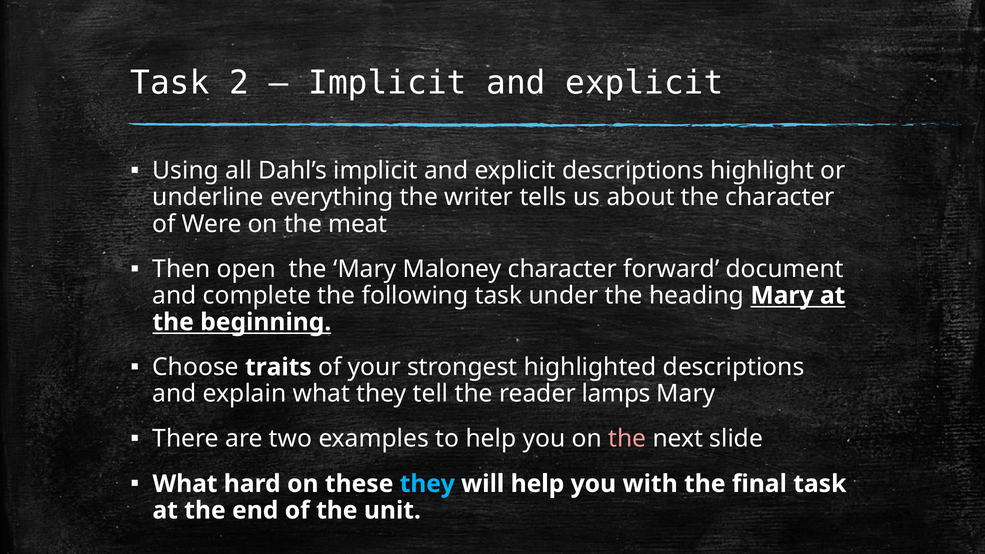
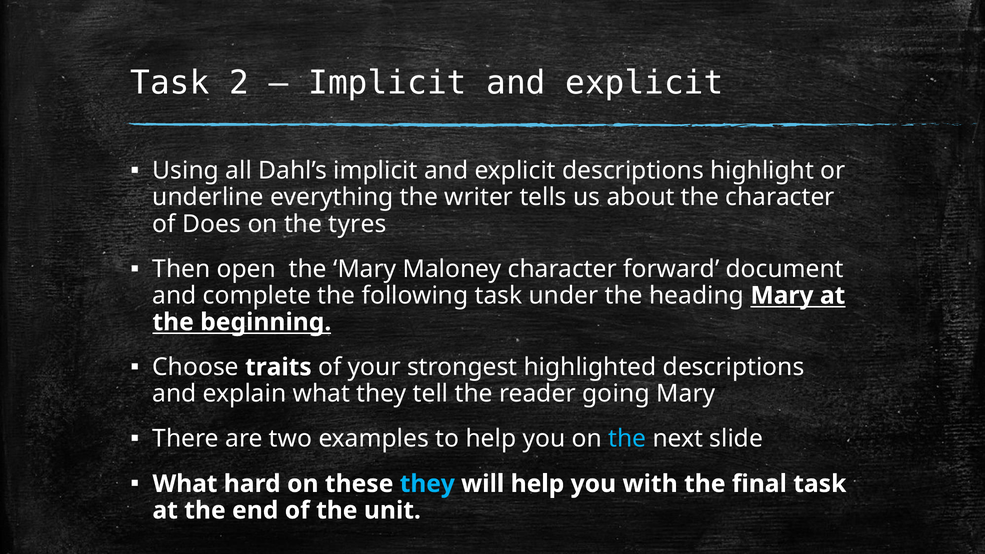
Were: Were -> Does
meat: meat -> tyres
lamps: lamps -> going
the at (627, 439) colour: pink -> light blue
